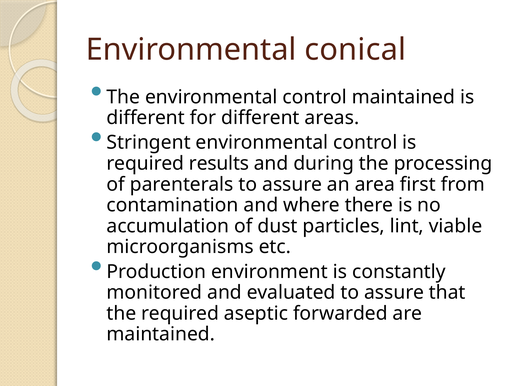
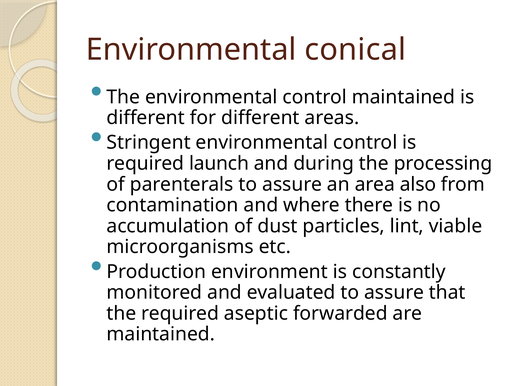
results: results -> launch
first: first -> also
